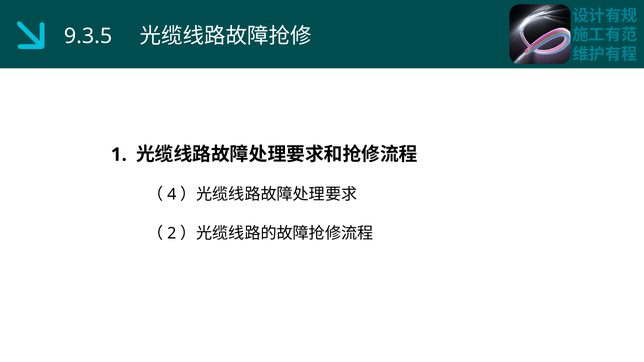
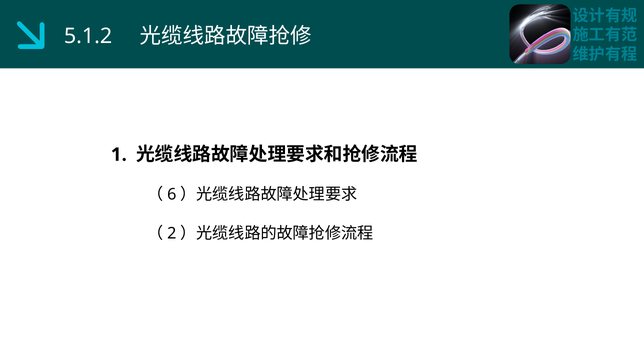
9.3.5: 9.3.5 -> 5.1.2
4: 4 -> 6
